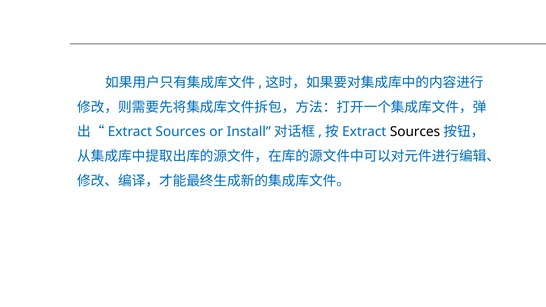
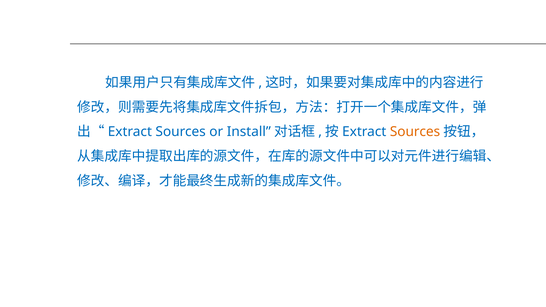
Sources at (415, 132) colour: black -> orange
